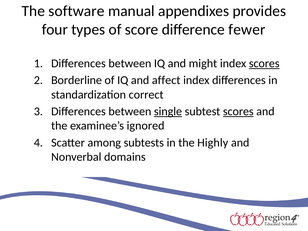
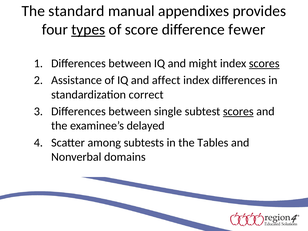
software: software -> standard
types underline: none -> present
Borderline: Borderline -> Assistance
single underline: present -> none
ignored: ignored -> delayed
Highly: Highly -> Tables
